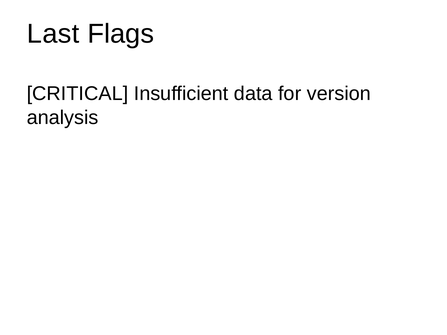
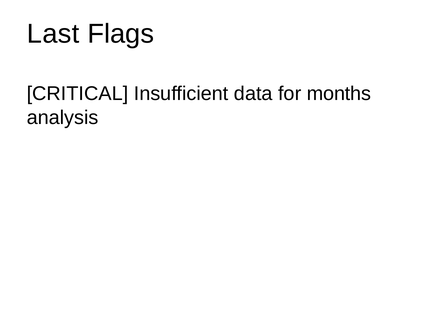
version: version -> months
